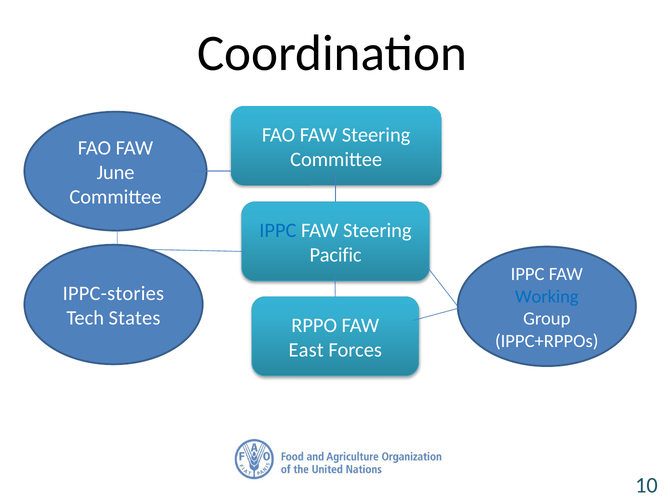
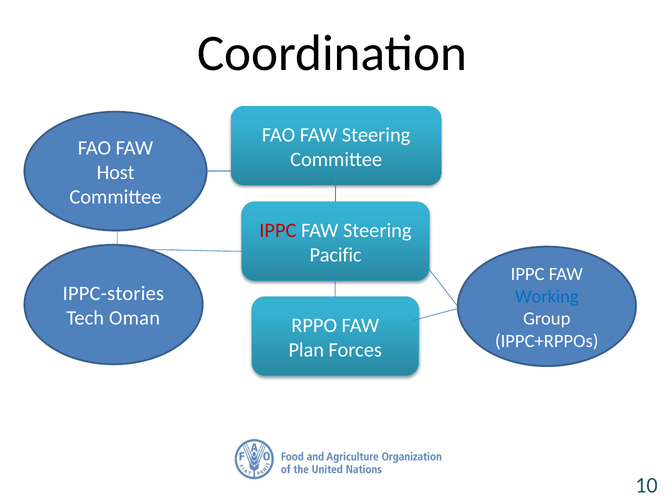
June: June -> Host
IPPC at (278, 230) colour: blue -> red
States: States -> Oman
East: East -> Plan
